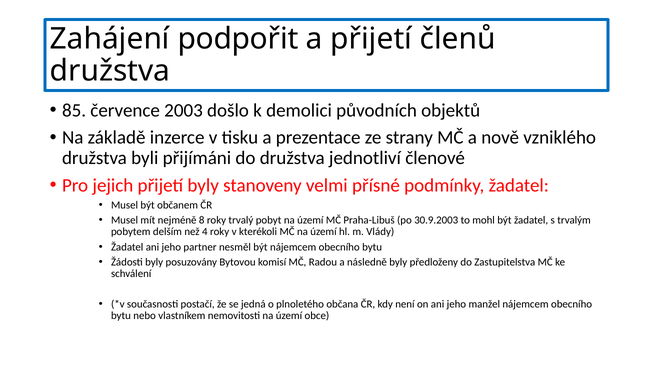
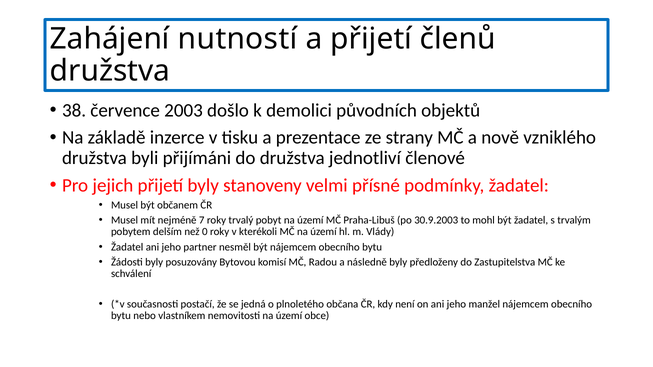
podpořit: podpořit -> nutností
85: 85 -> 38
8: 8 -> 7
4: 4 -> 0
